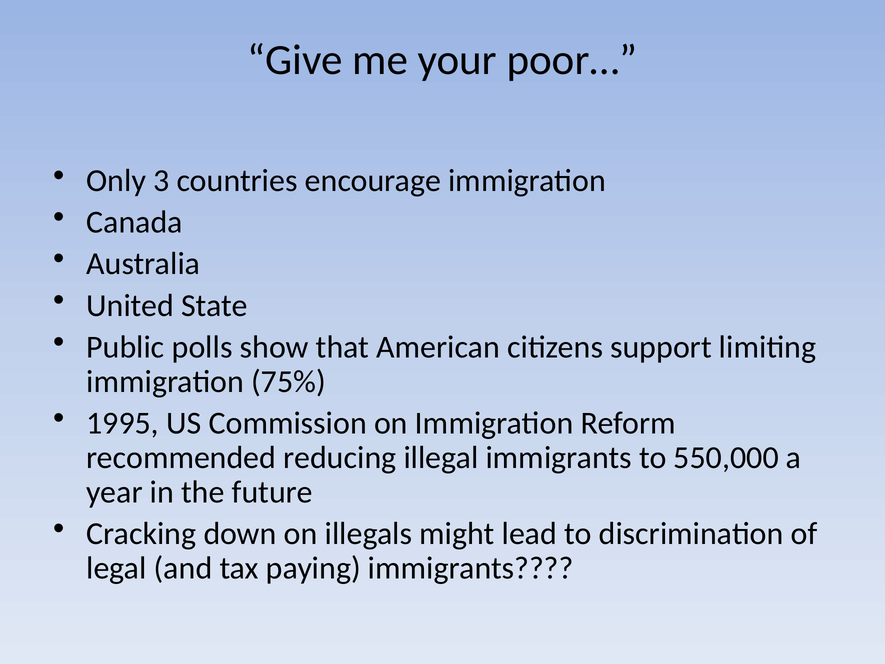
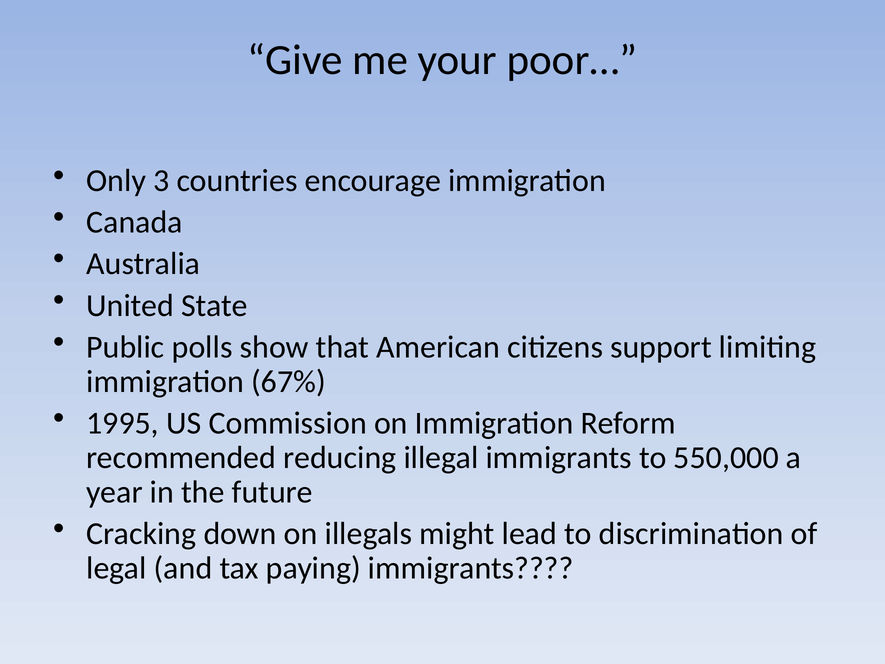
75%: 75% -> 67%
